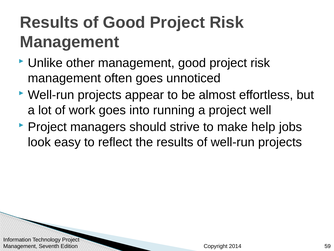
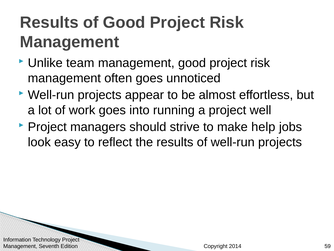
other: other -> team
